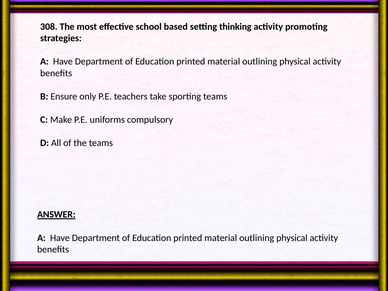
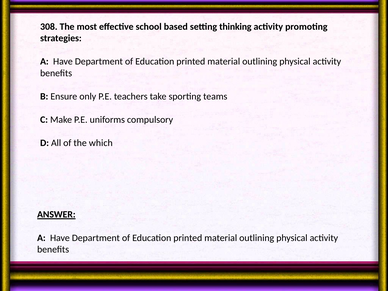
the teams: teams -> which
